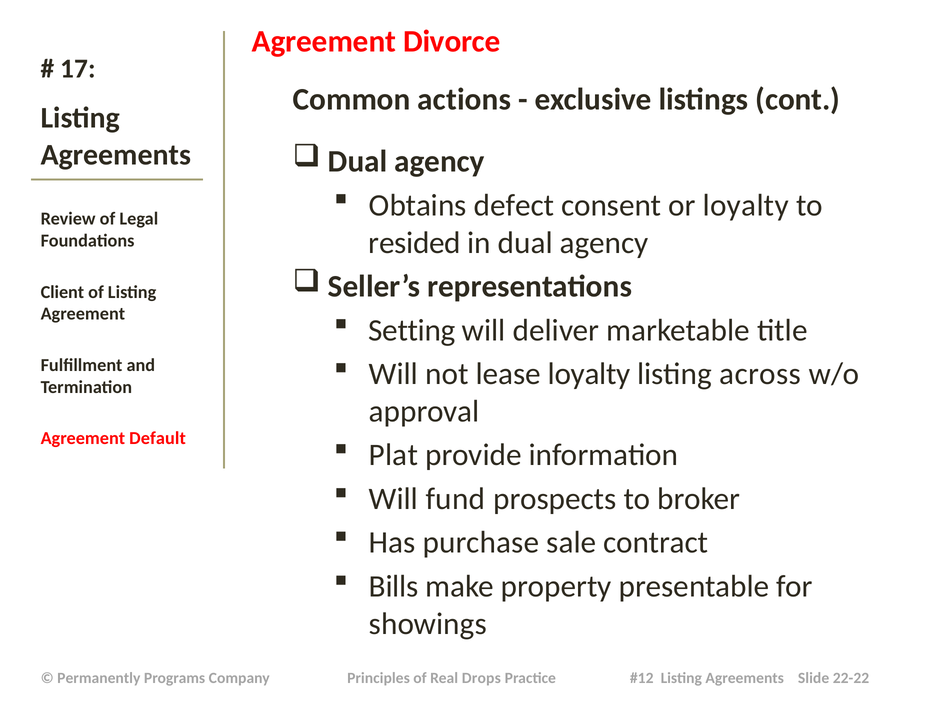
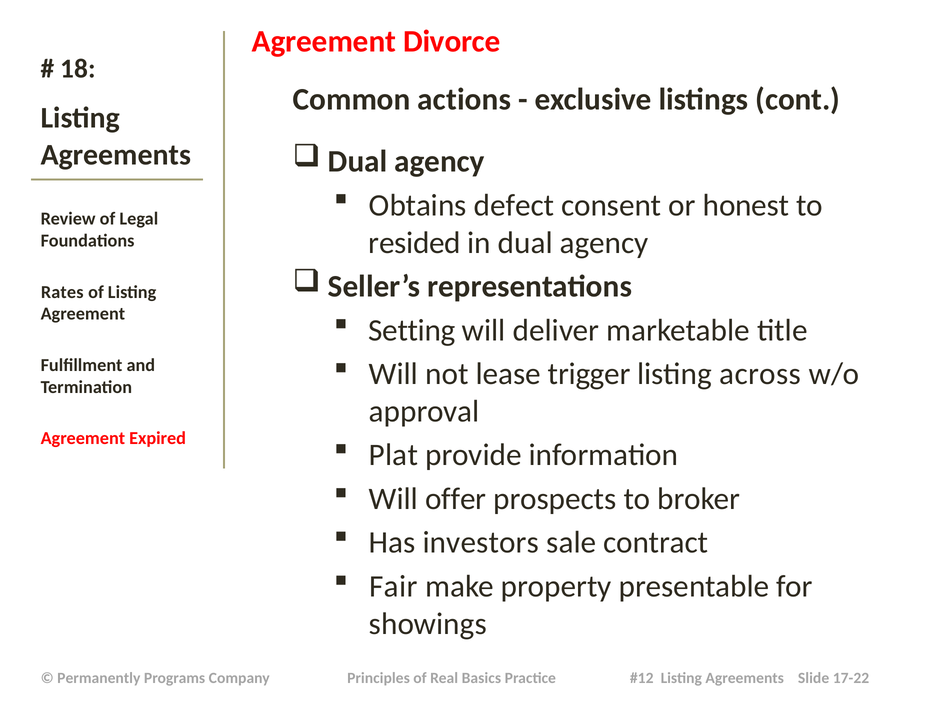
17: 17 -> 18
or loyalty: loyalty -> honest
Client: Client -> Rates
lease loyalty: loyalty -> trigger
Default: Default -> Expired
fund: fund -> offer
purchase: purchase -> investors
Bills: Bills -> Fair
Drops: Drops -> Basics
22-22: 22-22 -> 17-22
